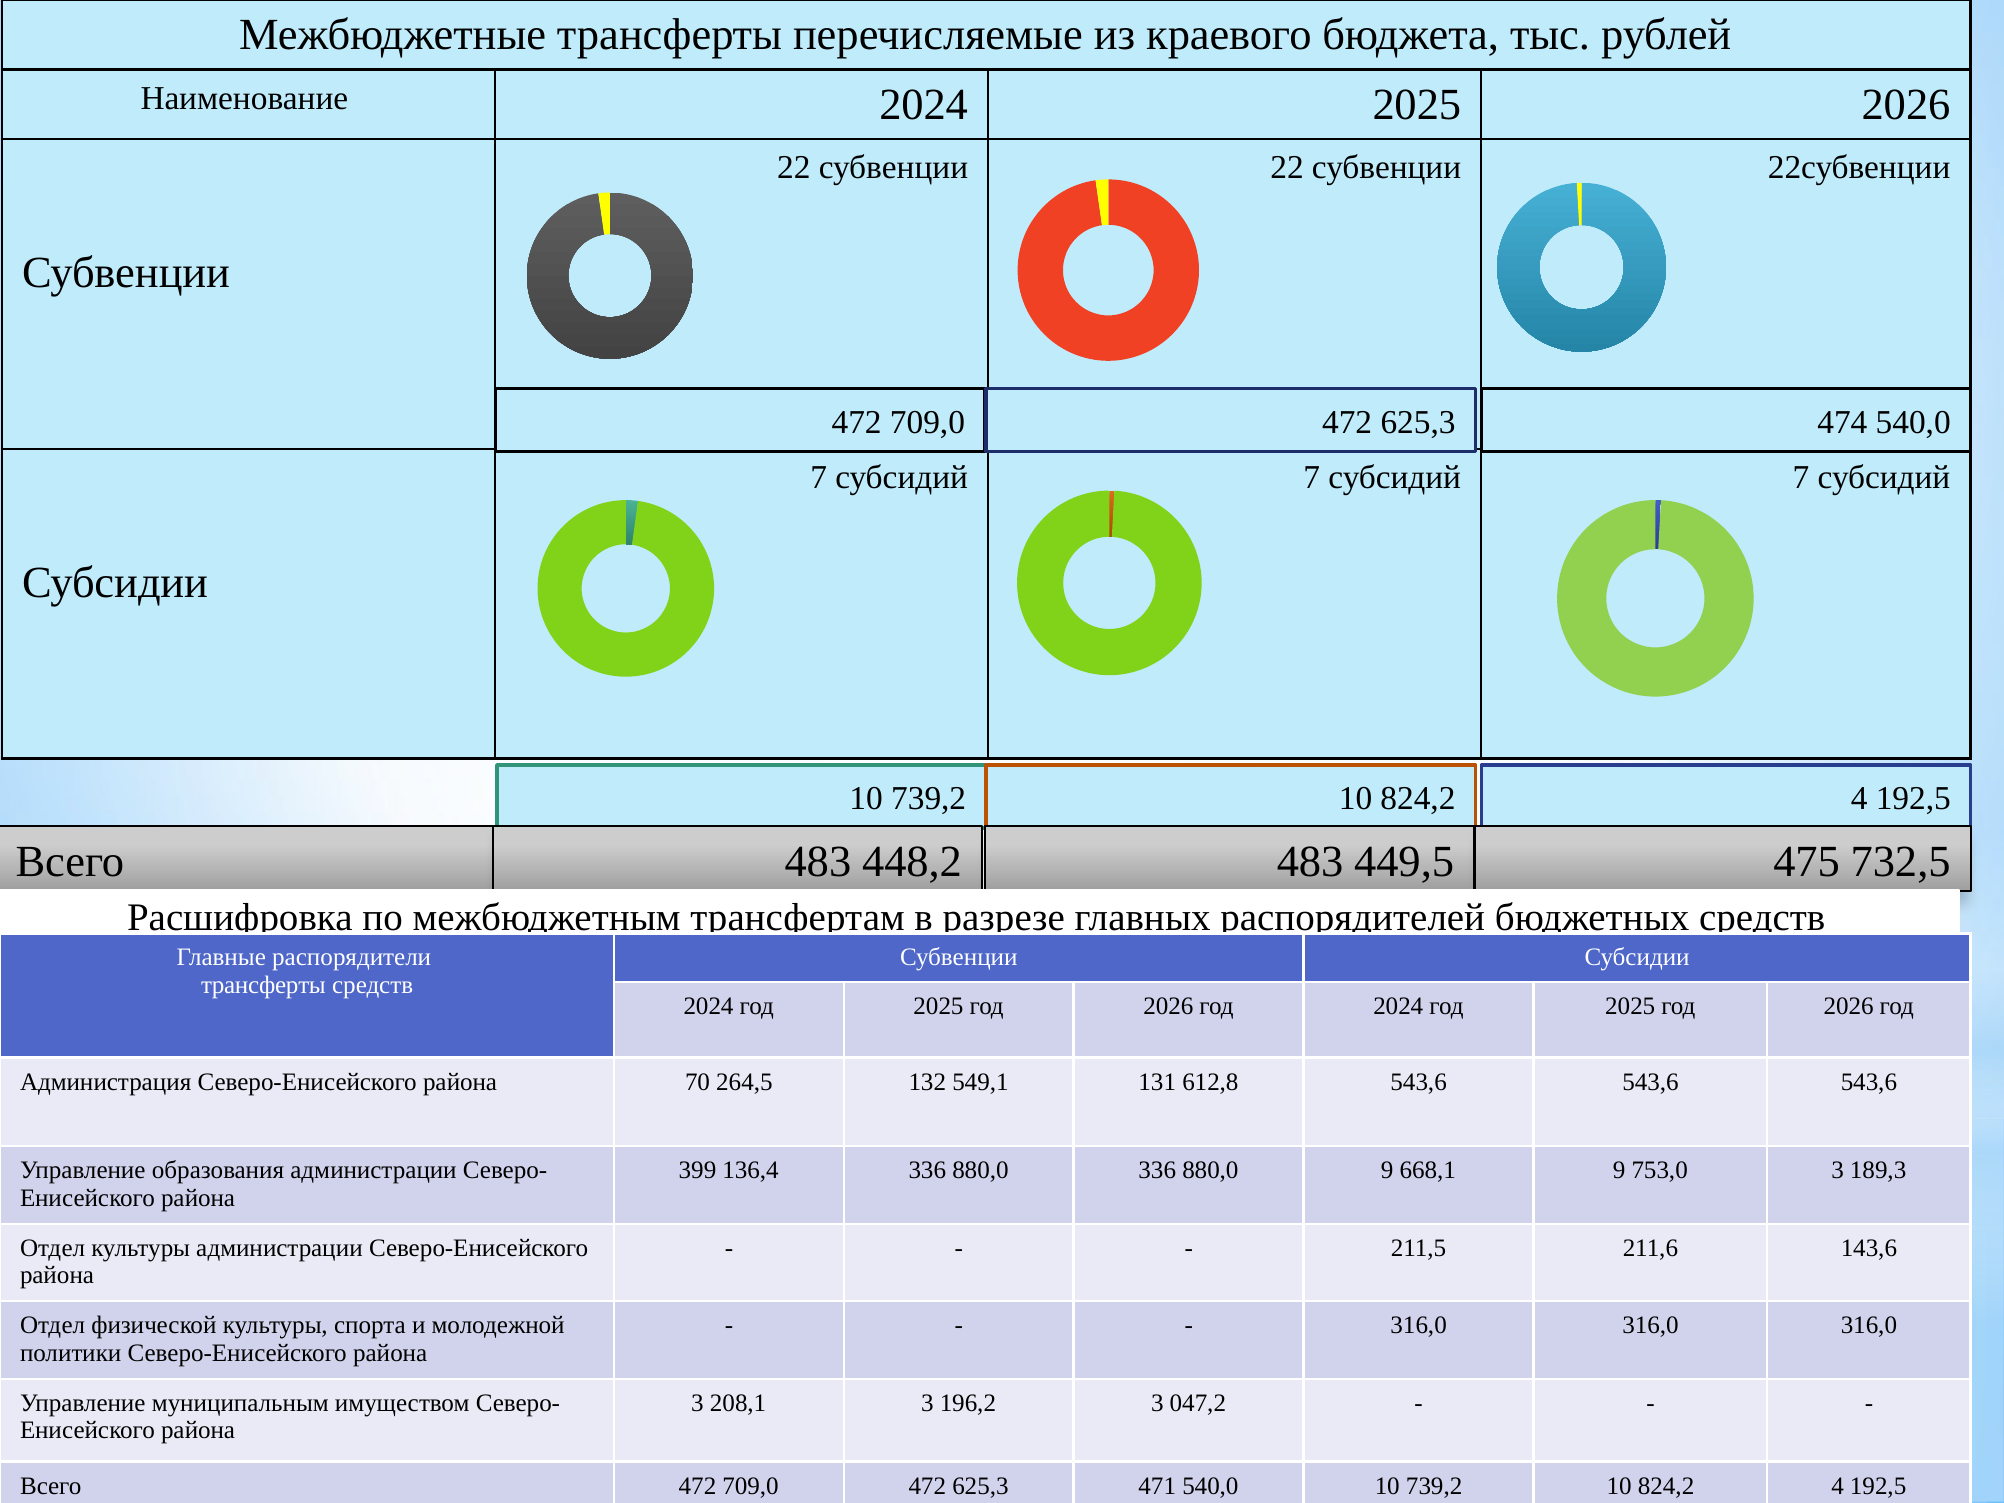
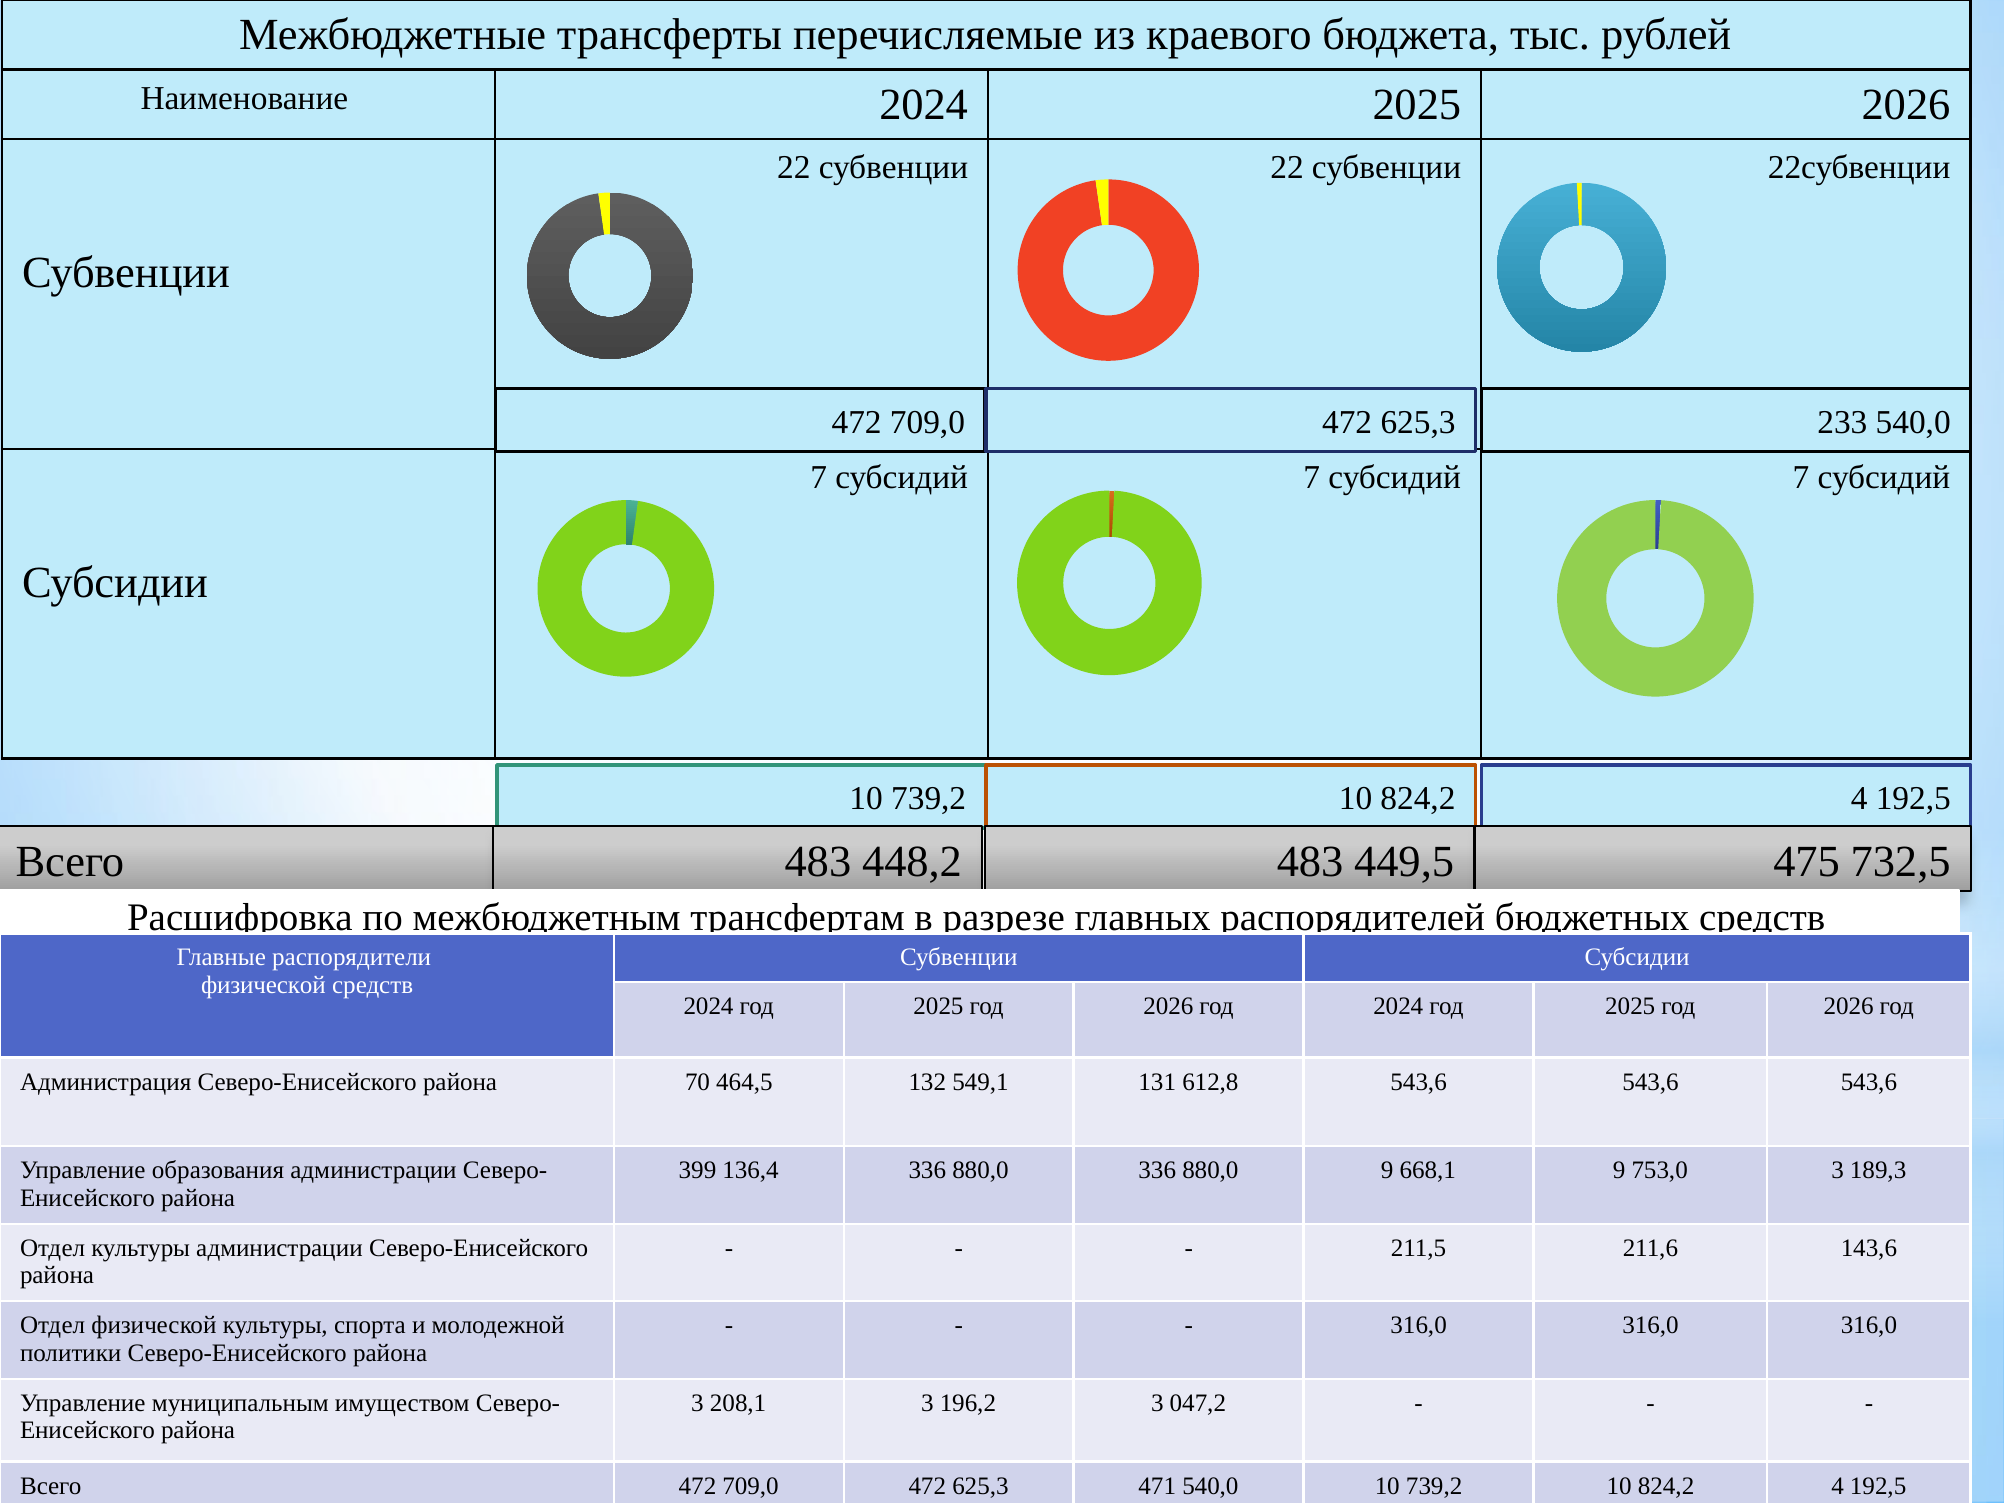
474: 474 -> 233
трансферты at (263, 985): трансферты -> физической
264,5: 264,5 -> 464,5
